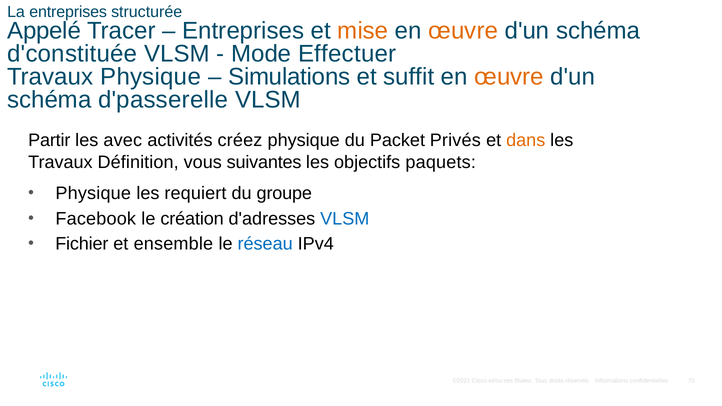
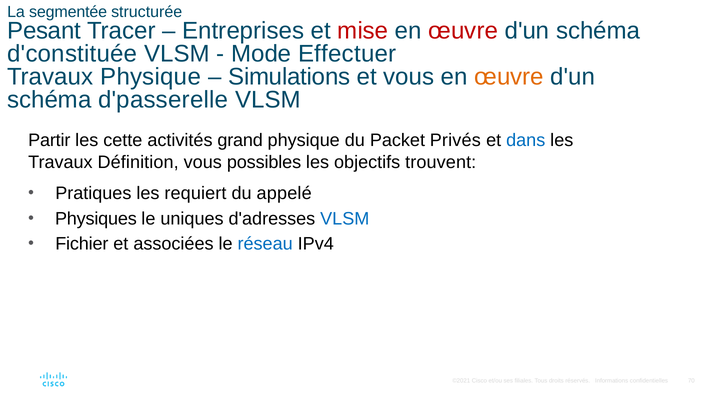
La entreprises: entreprises -> segmentée
Appelé: Appelé -> Pesant
mise colour: orange -> red
œuvre at (463, 31) colour: orange -> red
et suffit: suffit -> vous
avec: avec -> cette
créez: créez -> grand
dans colour: orange -> blue
suivantes: suivantes -> possibles
paquets: paquets -> trouvent
Physique at (93, 193): Physique -> Pratiques
groupe: groupe -> appelé
Facebook: Facebook -> Physiques
création: création -> uniques
ensemble: ensemble -> associées
